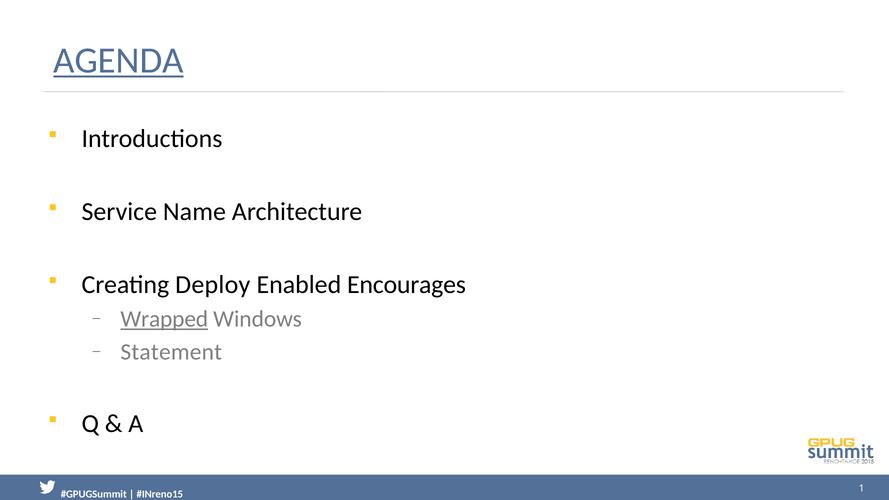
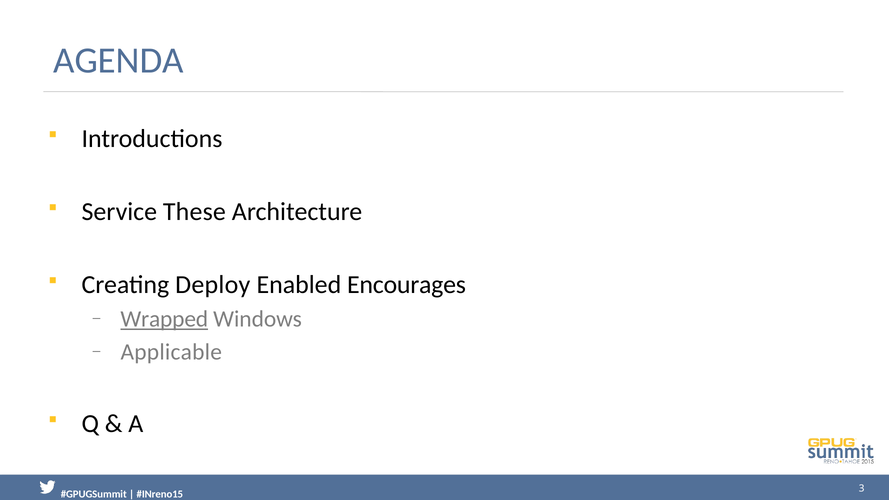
AGENDA underline: present -> none
Name: Name -> These
Statement: Statement -> Applicable
1: 1 -> 3
